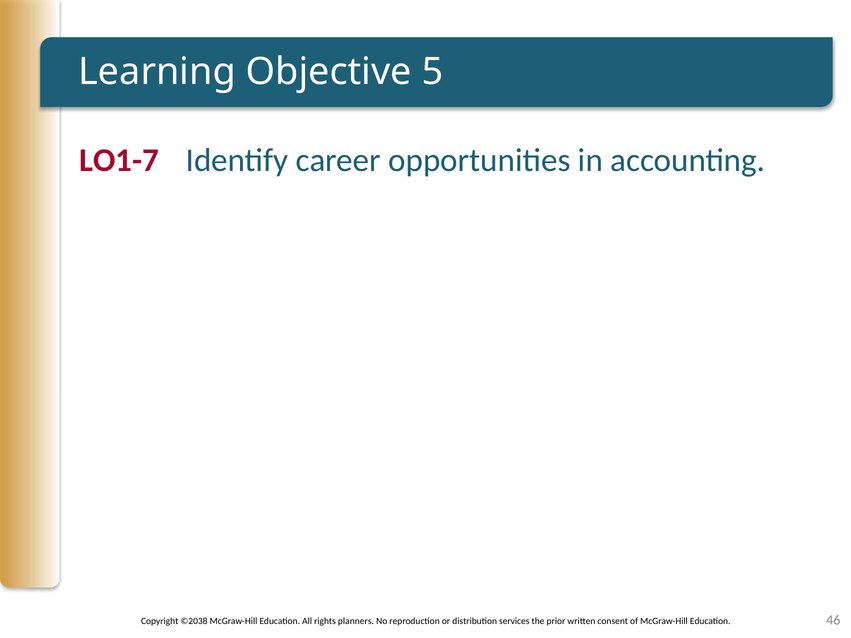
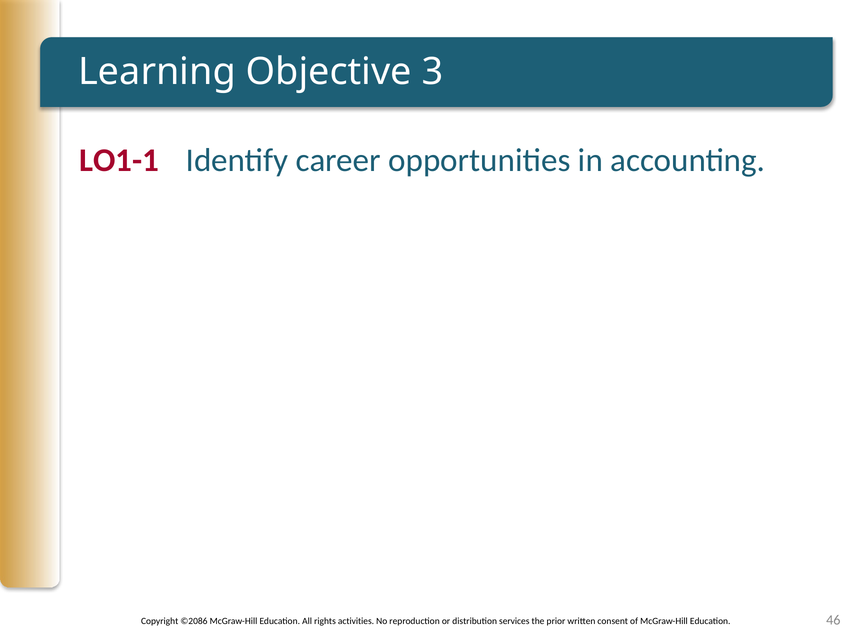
5: 5 -> 3
LO1-7: LO1-7 -> LO1-1
©2038: ©2038 -> ©2086
planners: planners -> activities
